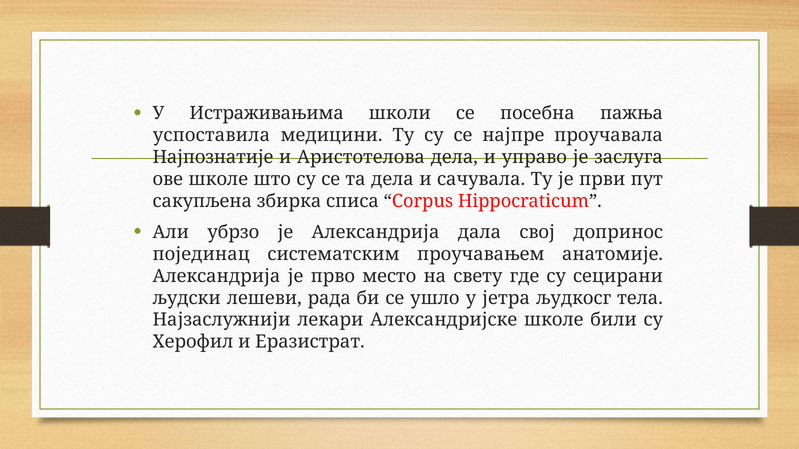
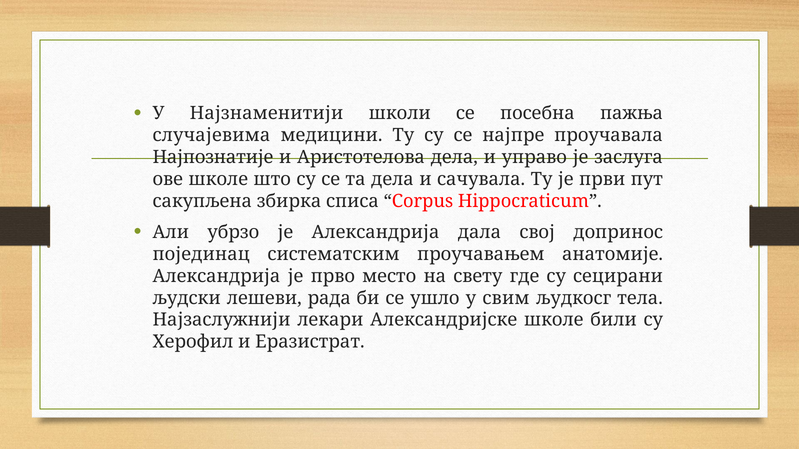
Истраживањима: Истраживањима -> Најзнаменитији
успоставила: успоставила -> случајевима
јетра: јетра -> свим
